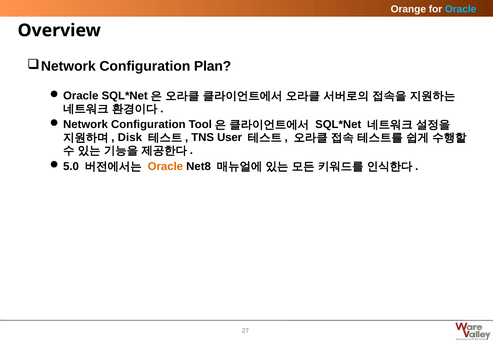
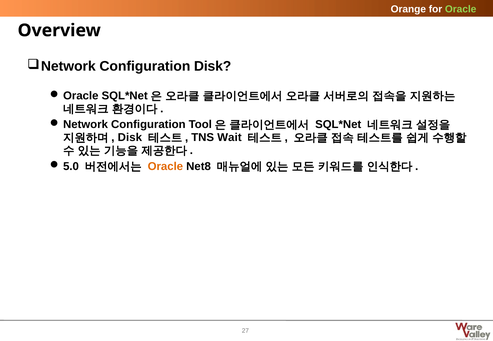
Oracle at (461, 9) colour: light blue -> light green
Configuration Plan: Plan -> Disk
User: User -> Wait
